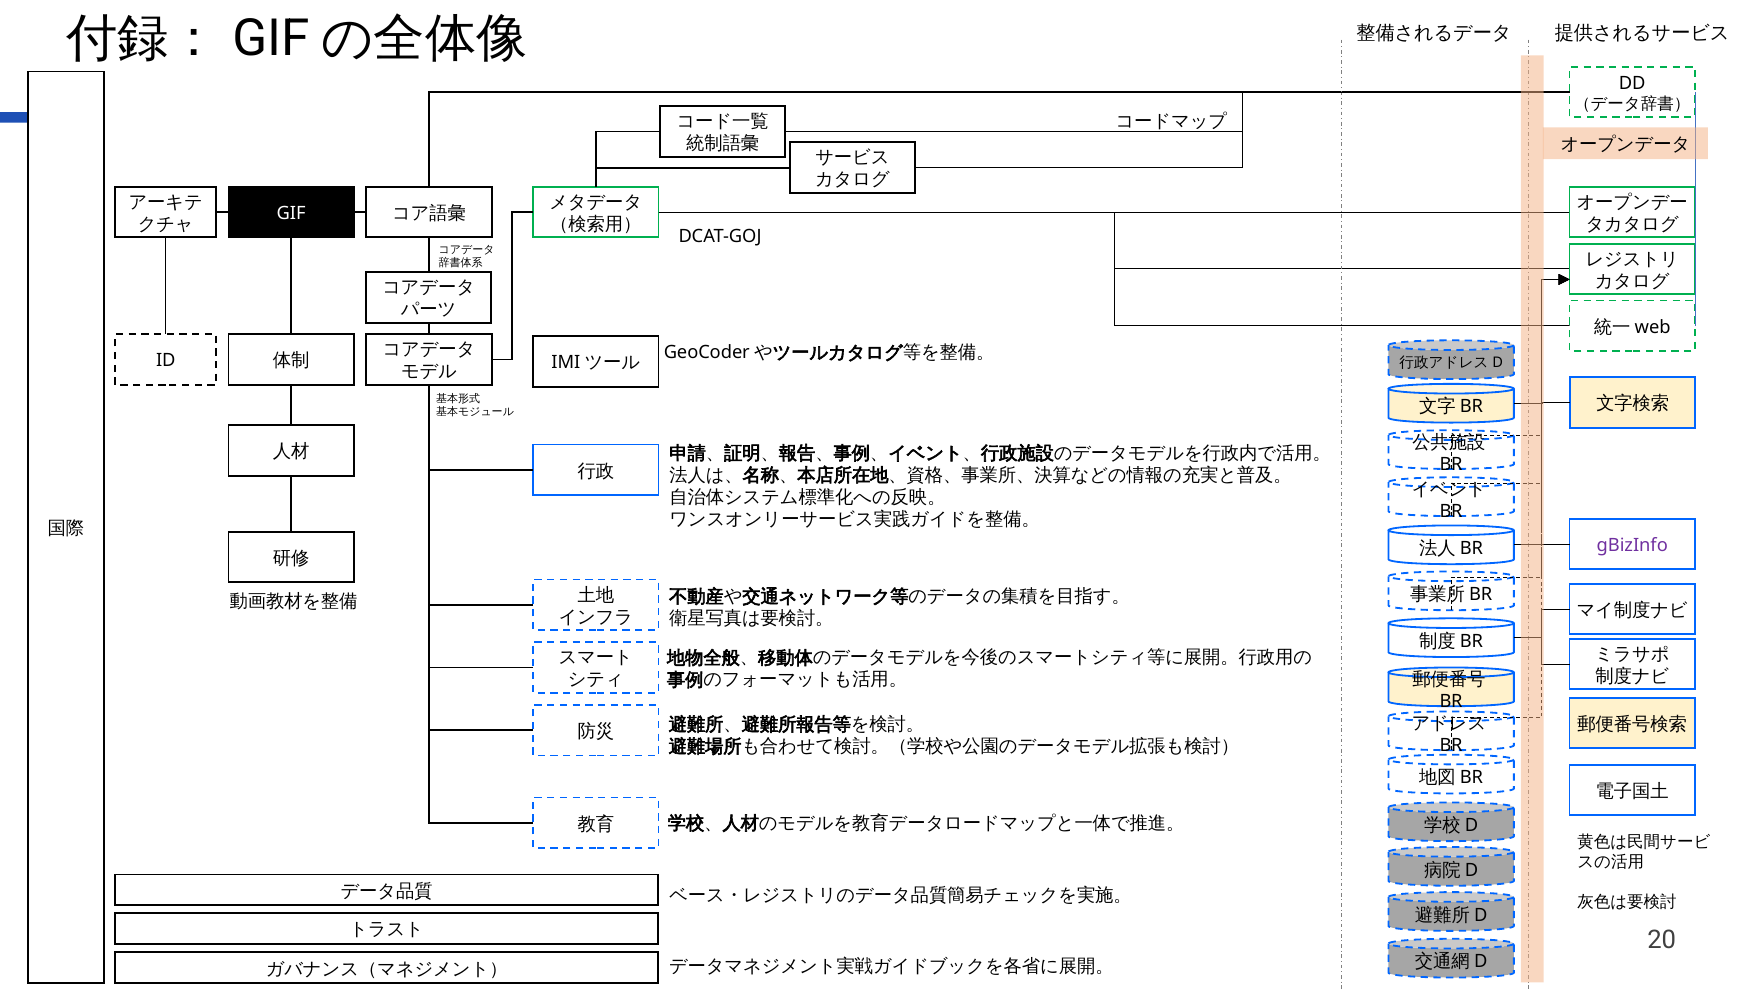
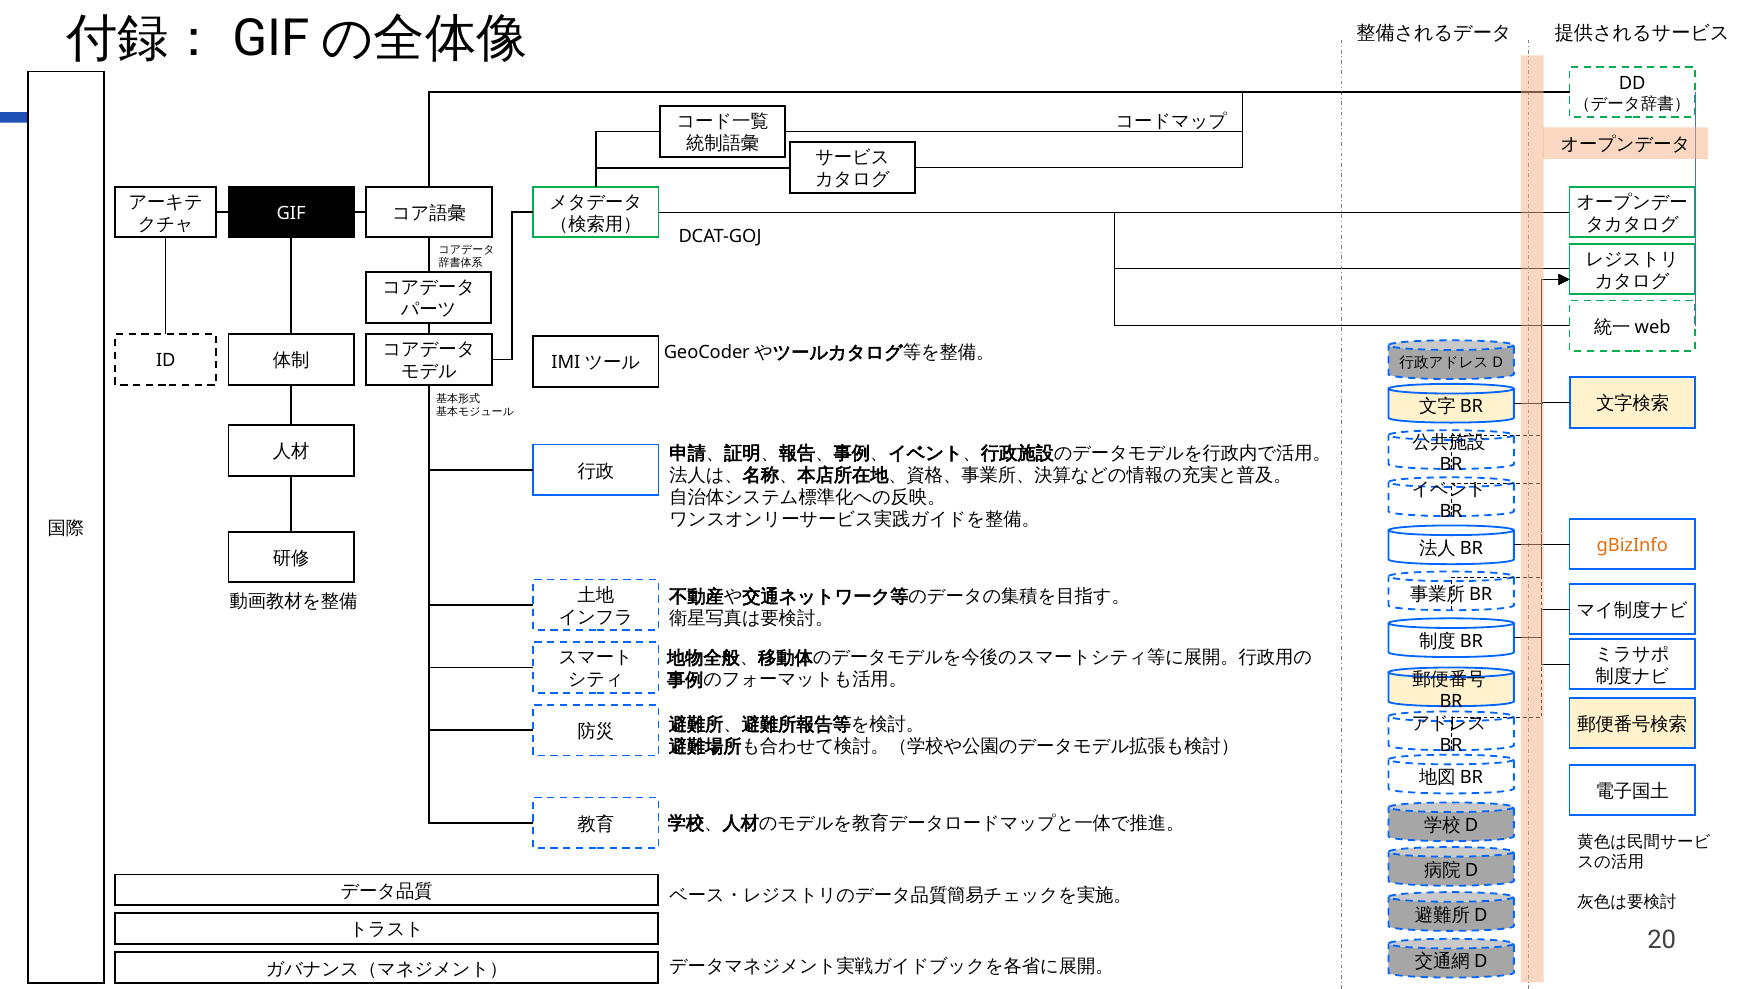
gBizInfo colour: purple -> orange
